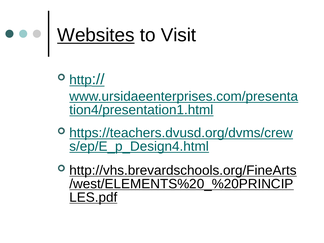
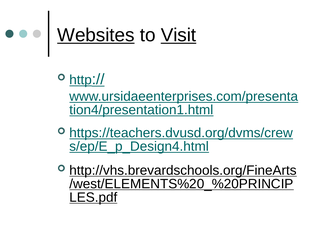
Visit underline: none -> present
